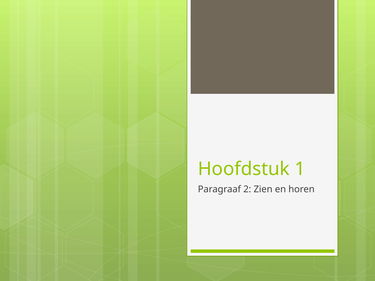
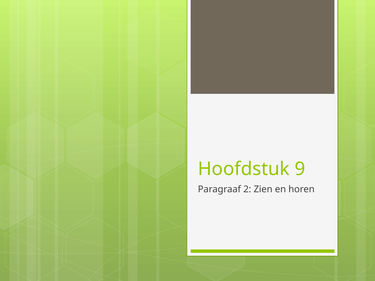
1: 1 -> 9
